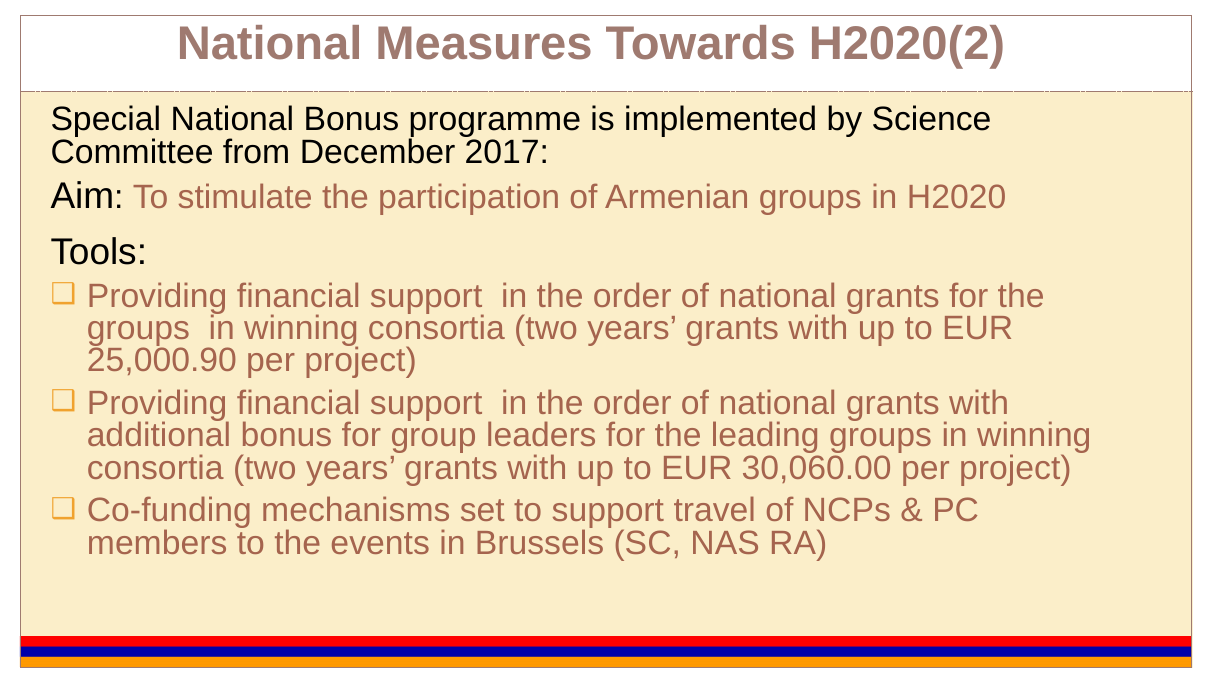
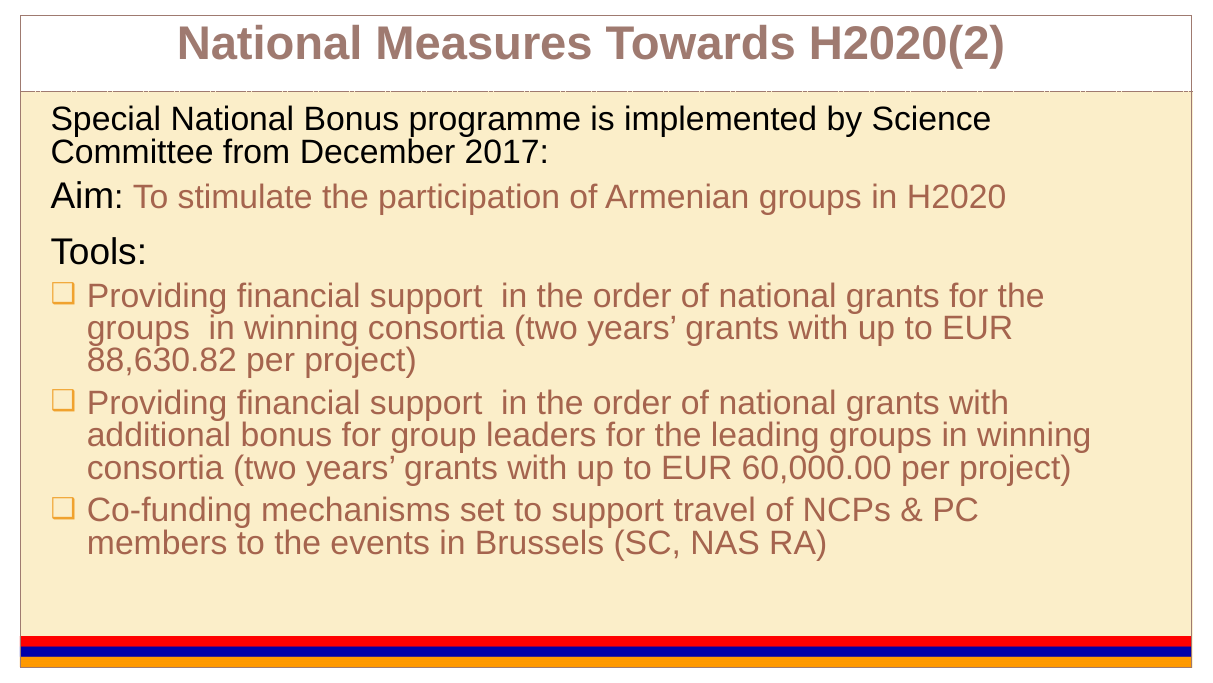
25,000.90: 25,000.90 -> 88,630.82
30,060.00: 30,060.00 -> 60,000.00
